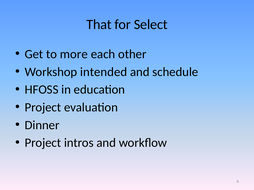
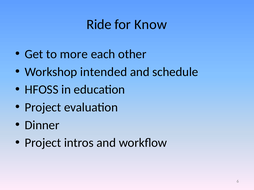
That: That -> Ride
Select: Select -> Know
